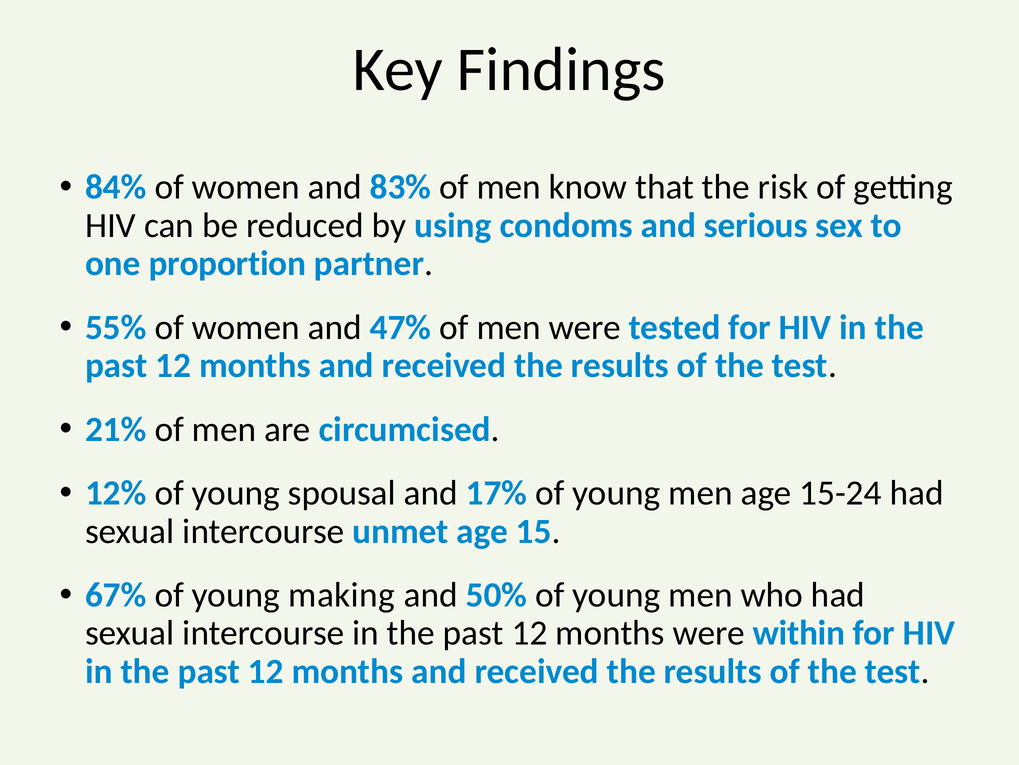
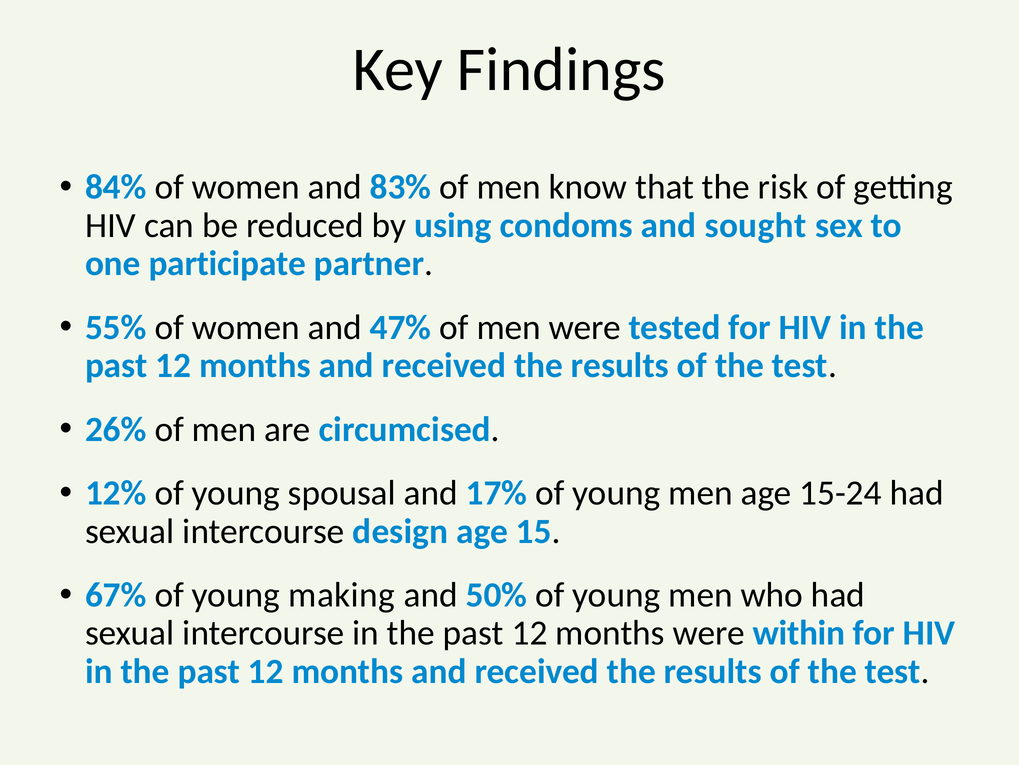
serious: serious -> sought
proportion: proportion -> participate
21%: 21% -> 26%
unmet: unmet -> design
